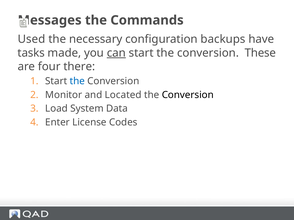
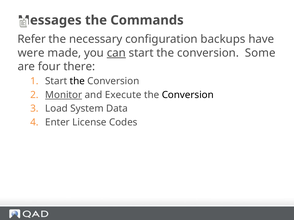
Used: Used -> Refer
tasks: tasks -> were
These: These -> Some
the at (77, 81) colour: blue -> black
Monitor underline: none -> present
Located: Located -> Execute
